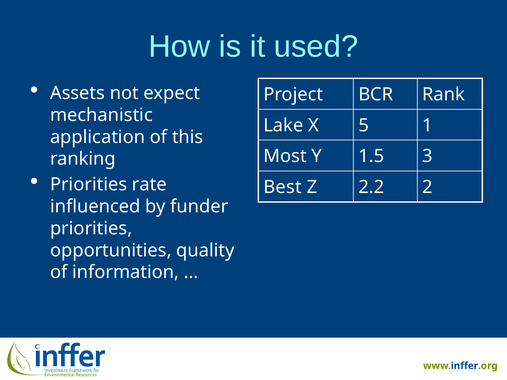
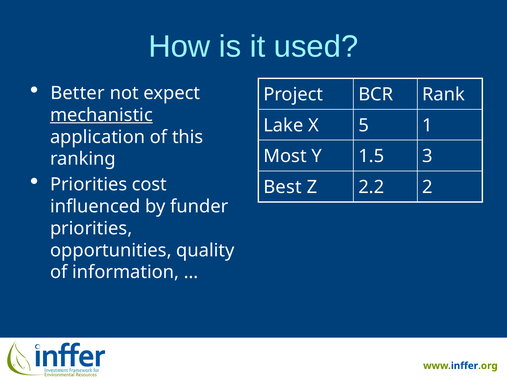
Assets: Assets -> Better
mechanistic underline: none -> present
rate: rate -> cost
